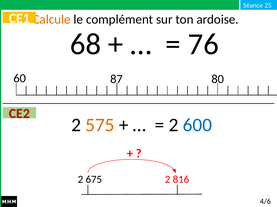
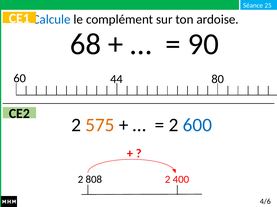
Calcule colour: orange -> blue
76: 76 -> 90
87: 87 -> 44
CE2 colour: red -> black
675: 675 -> 808
816: 816 -> 400
